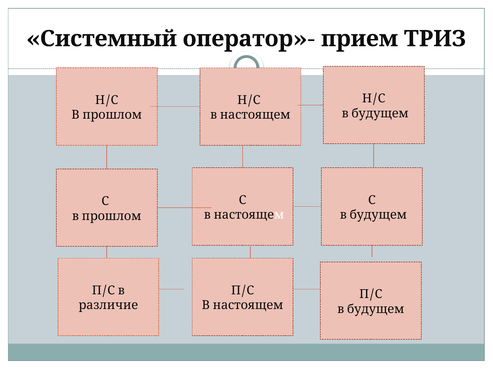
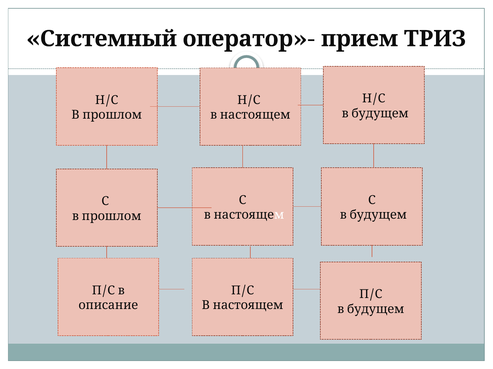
различие: различие -> описание
